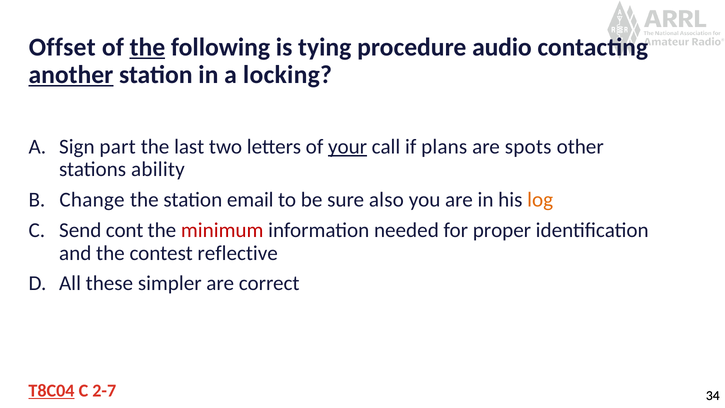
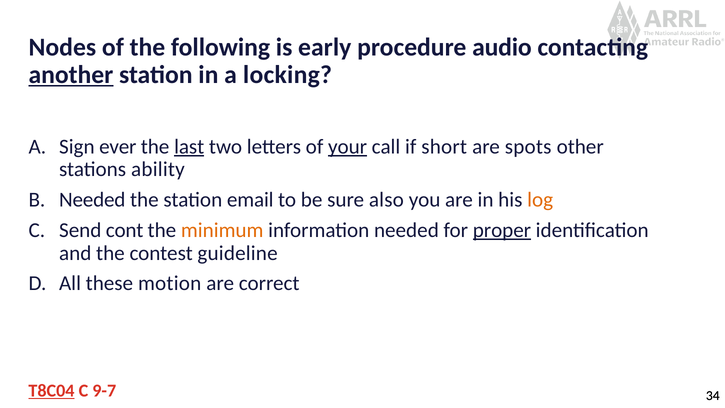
Offset: Offset -> Nodes
the at (147, 47) underline: present -> none
tying: tying -> early
part: part -> ever
last underline: none -> present
plans: plans -> short
Change at (92, 200): Change -> Needed
minimum colour: red -> orange
proper underline: none -> present
reflective: reflective -> guideline
simpler: simpler -> motion
2-7: 2-7 -> 9-7
